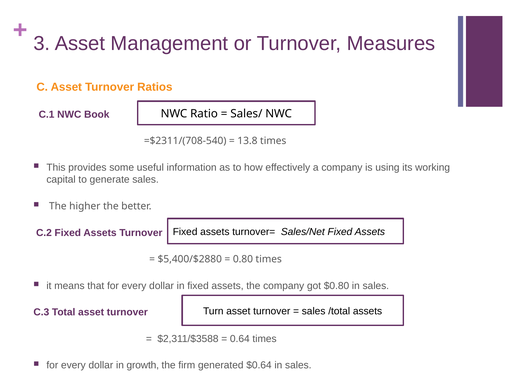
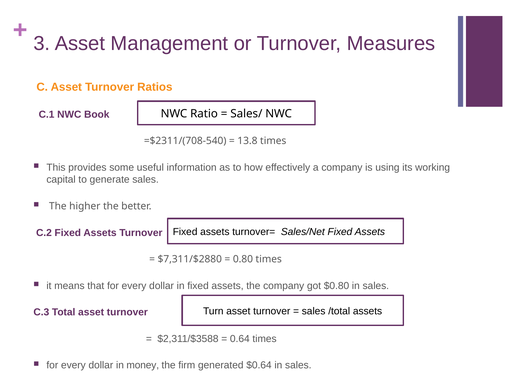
$5,400/$2880: $5,400/$2880 -> $7,311/$2880
growth: growth -> money
